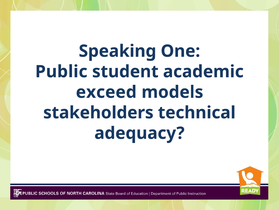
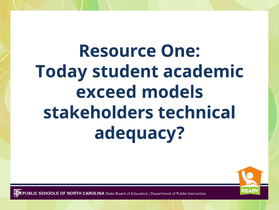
Speaking: Speaking -> Resource
Public: Public -> Today
